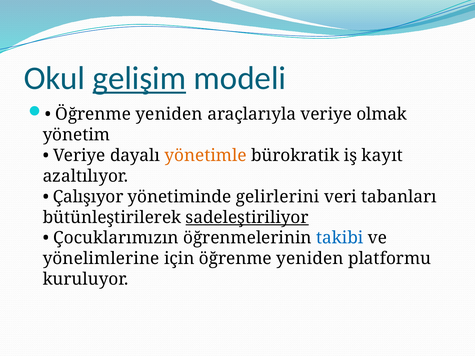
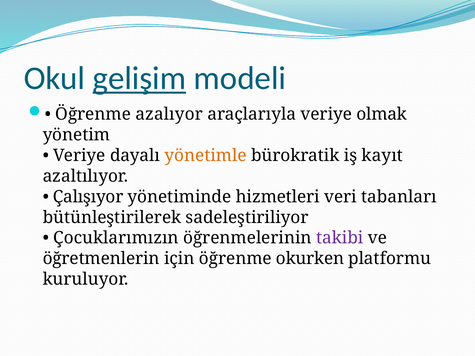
yeniden at (169, 114): yeniden -> azalıyor
gelirlerini: gelirlerini -> hizmetleri
sadeleştiriliyor underline: present -> none
takibi colour: blue -> purple
yönelimlerine: yönelimlerine -> öğretmenlerin
için öğrenme yeniden: yeniden -> okurken
